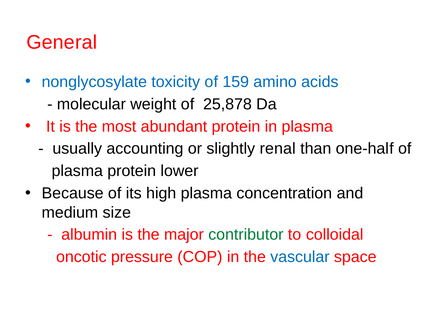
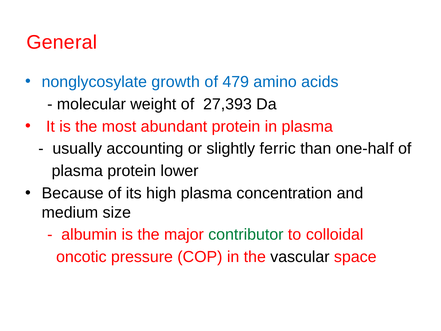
toxicity: toxicity -> growth
159: 159 -> 479
25,878: 25,878 -> 27,393
renal: renal -> ferric
vascular colour: blue -> black
